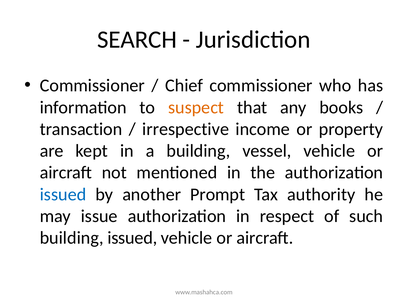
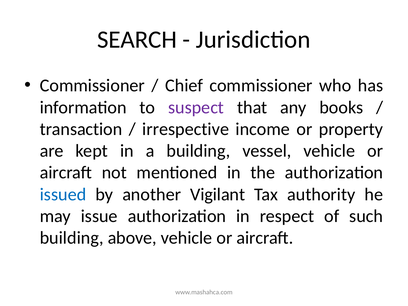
suspect colour: orange -> purple
Prompt: Prompt -> Vigilant
building issued: issued -> above
